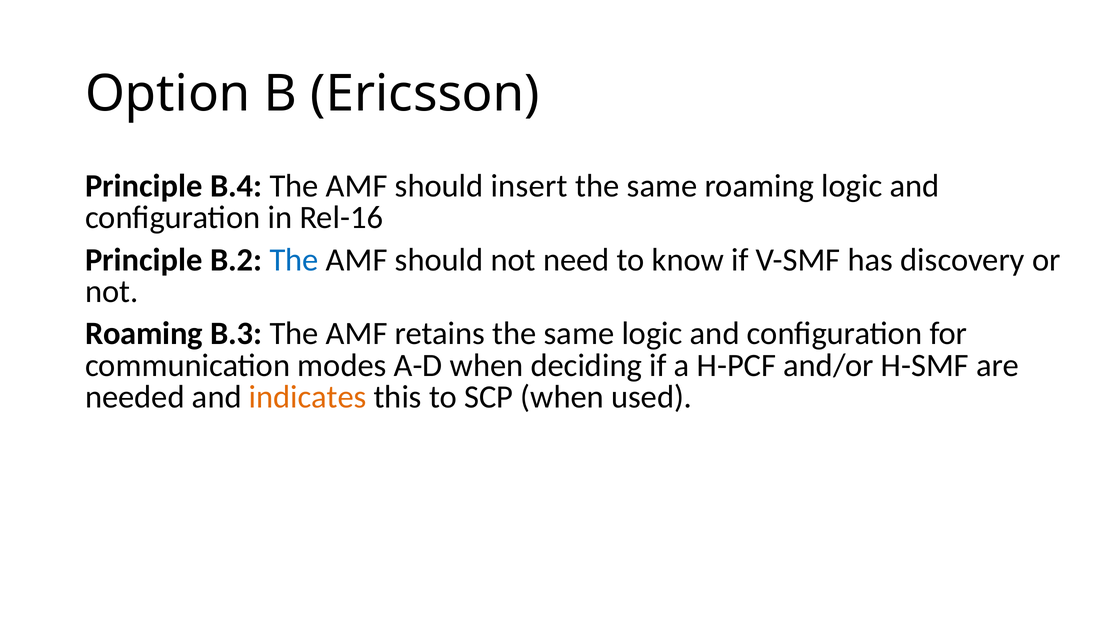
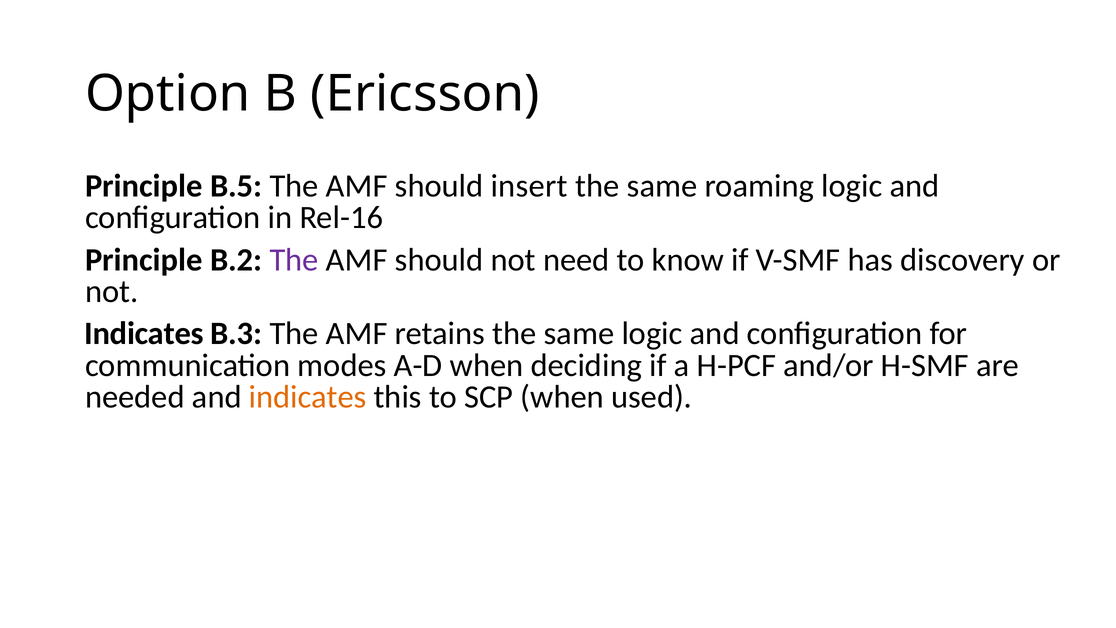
B.4: B.4 -> B.5
The at (294, 260) colour: blue -> purple
Roaming at (144, 333): Roaming -> Indicates
